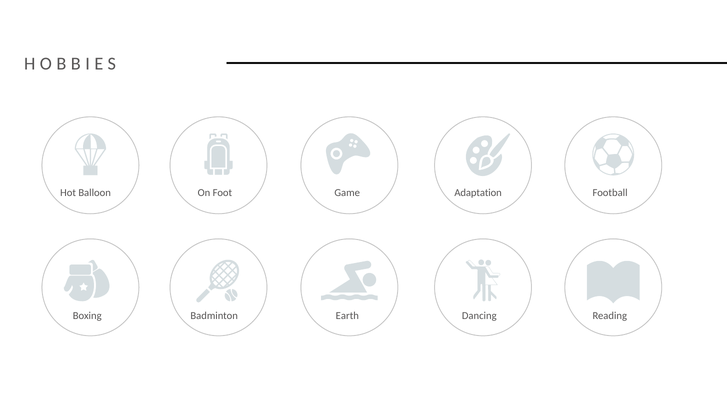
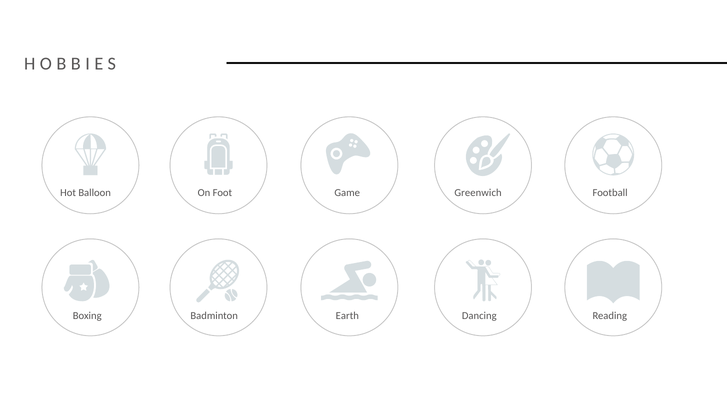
Adaptation: Adaptation -> Greenwich
